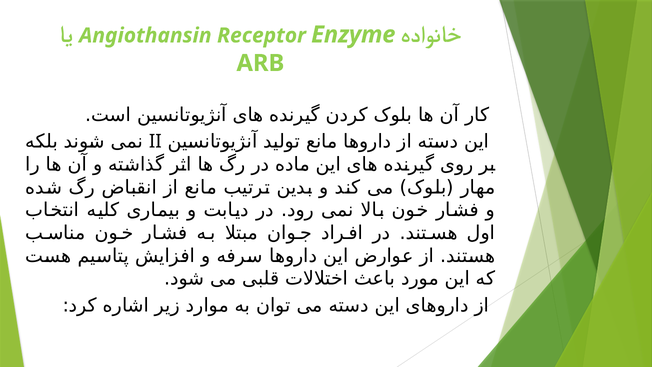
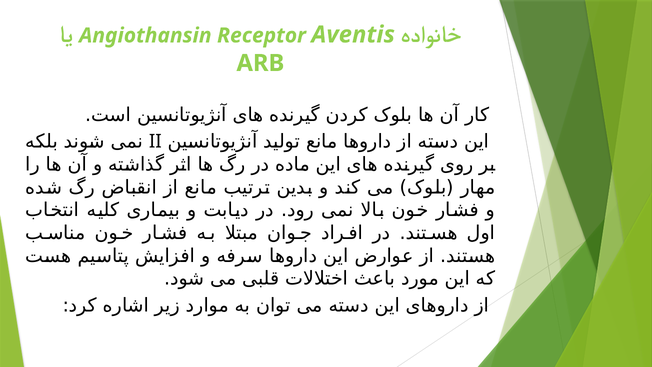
Enzyme: Enzyme -> Aventis
